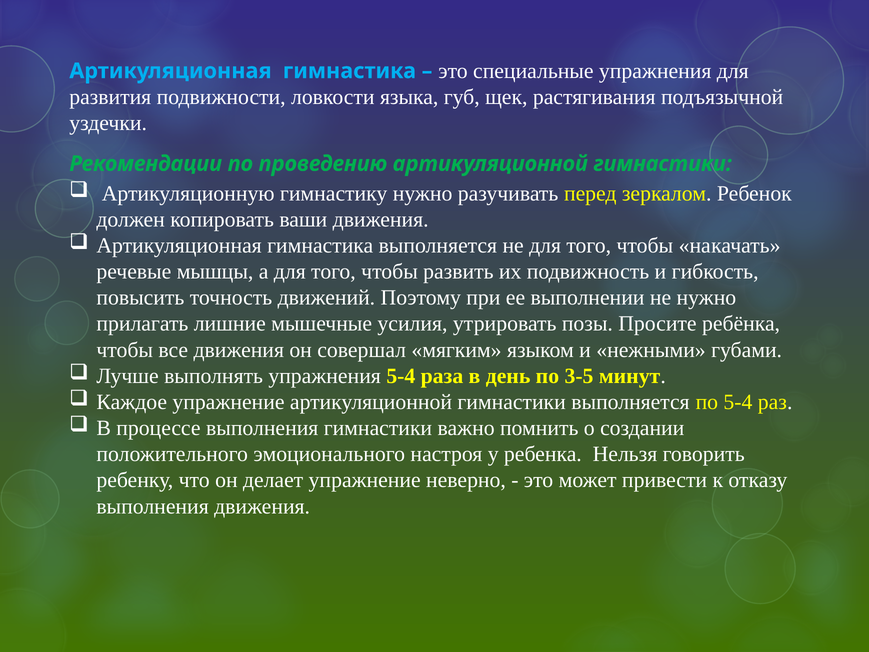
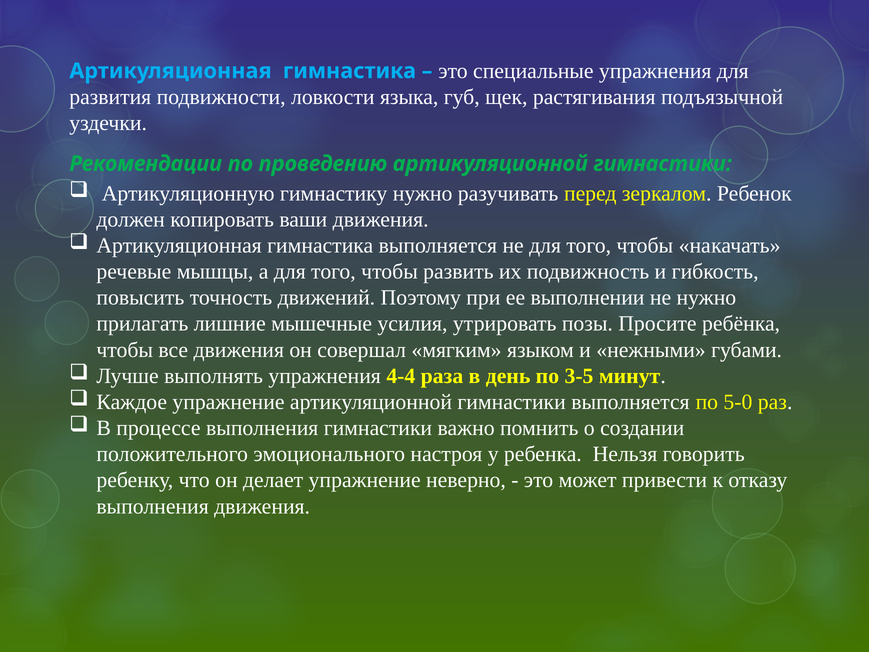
упражнения 5-4: 5-4 -> 4-4
по 5-4: 5-4 -> 5-0
